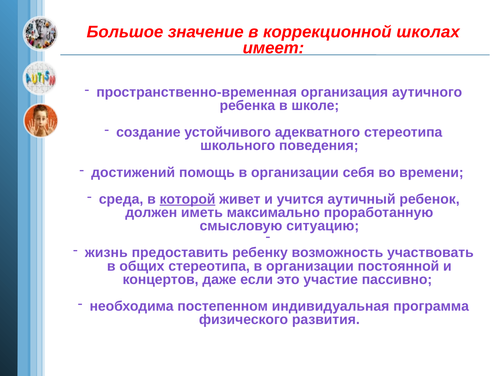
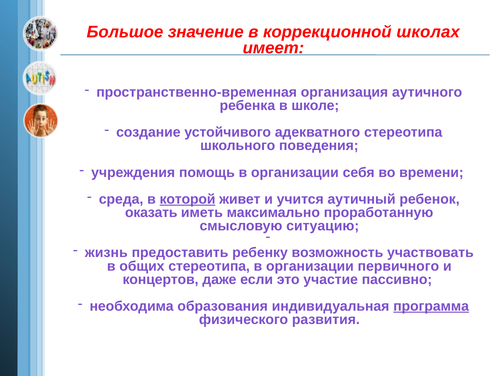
достижений: достижений -> учреждения
должен: должен -> оказать
постоянной: постоянной -> первичного
постепенном: постепенном -> образования
программа underline: none -> present
